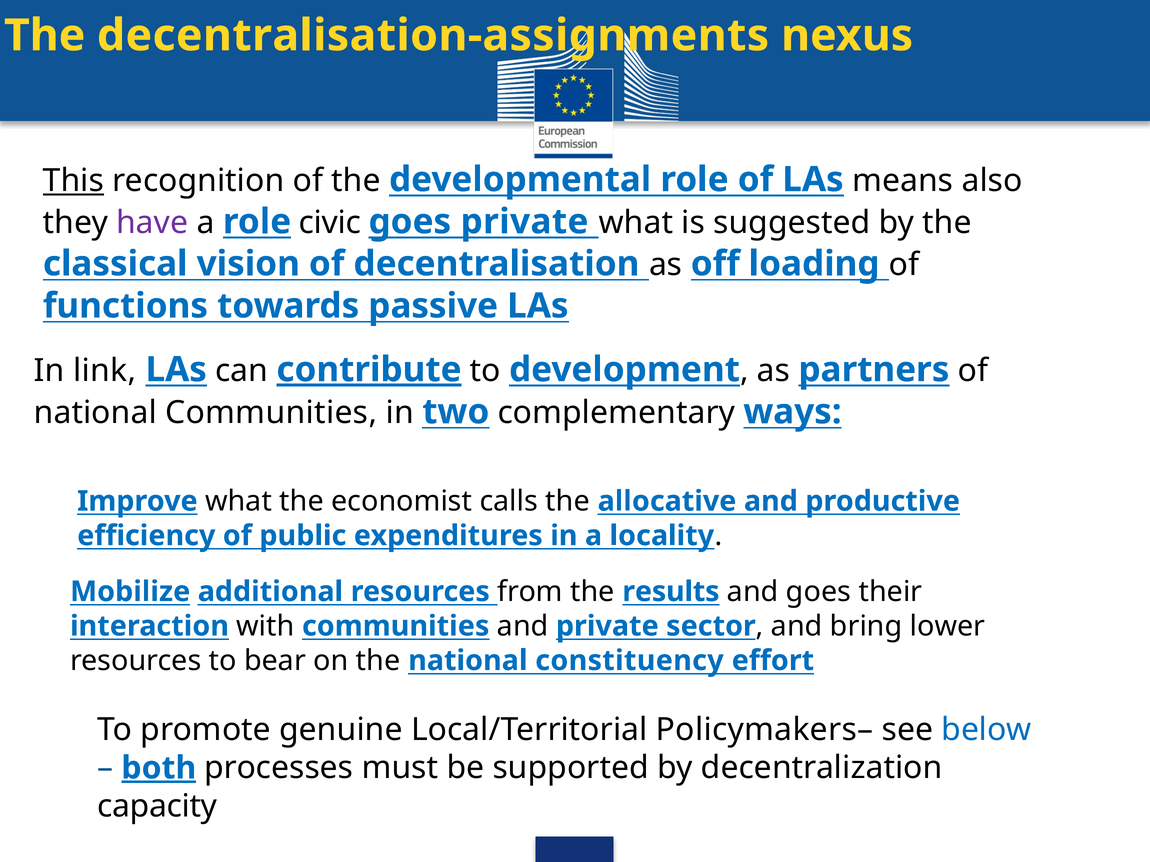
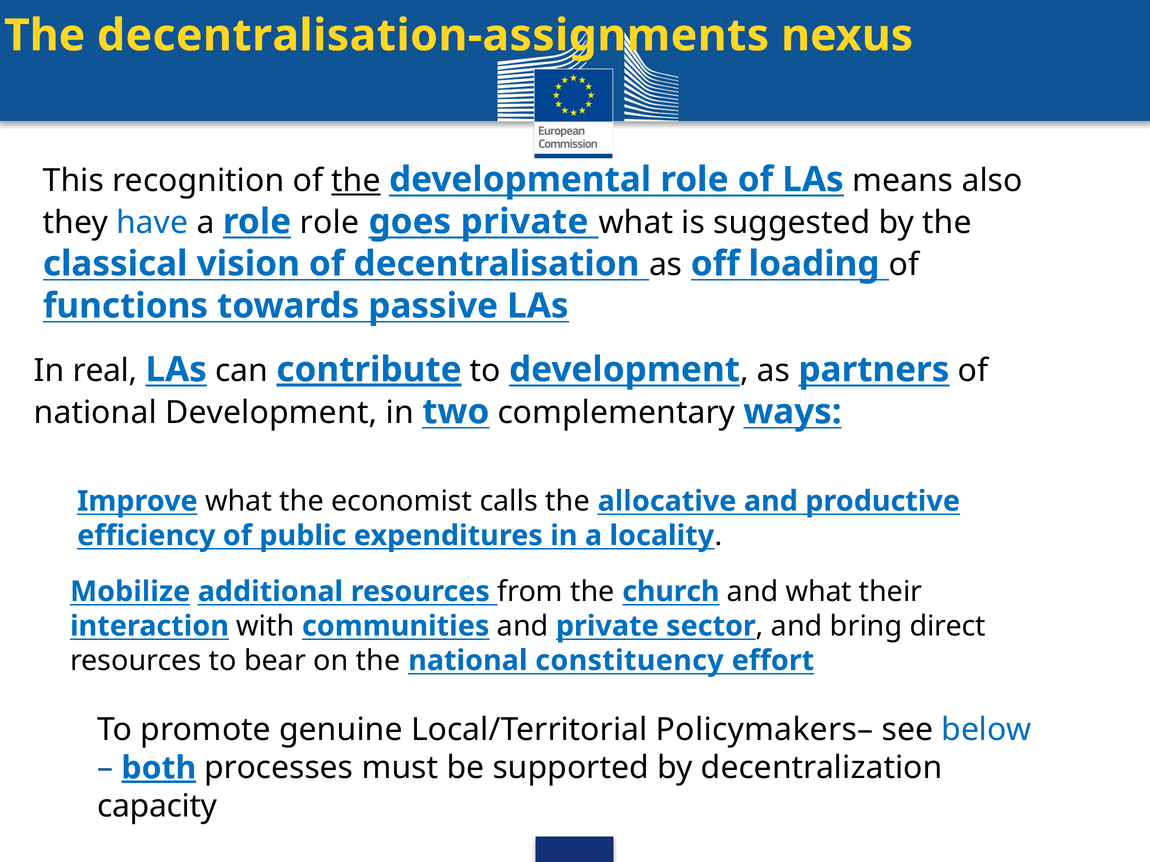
This underline: present -> none
the at (356, 181) underline: none -> present
have colour: purple -> blue
role civic: civic -> role
link: link -> real
national Communities: Communities -> Development
results: results -> church
and goes: goes -> what
lower: lower -> direct
